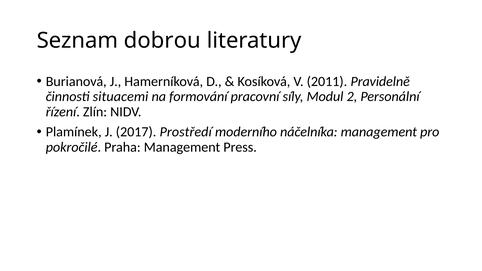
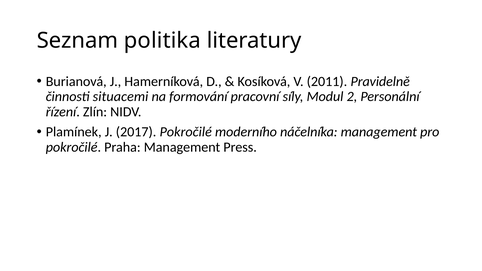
dobrou: dobrou -> politika
2017 Prostředí: Prostředí -> Pokročilé
